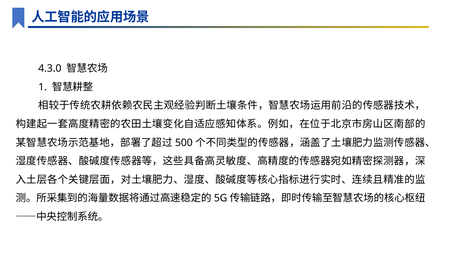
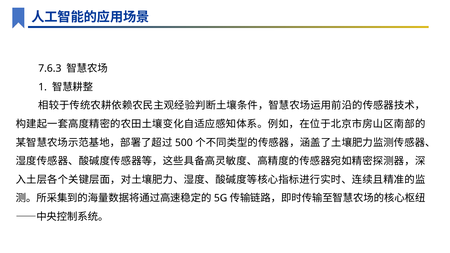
4.3.0: 4.3.0 -> 7.6.3
